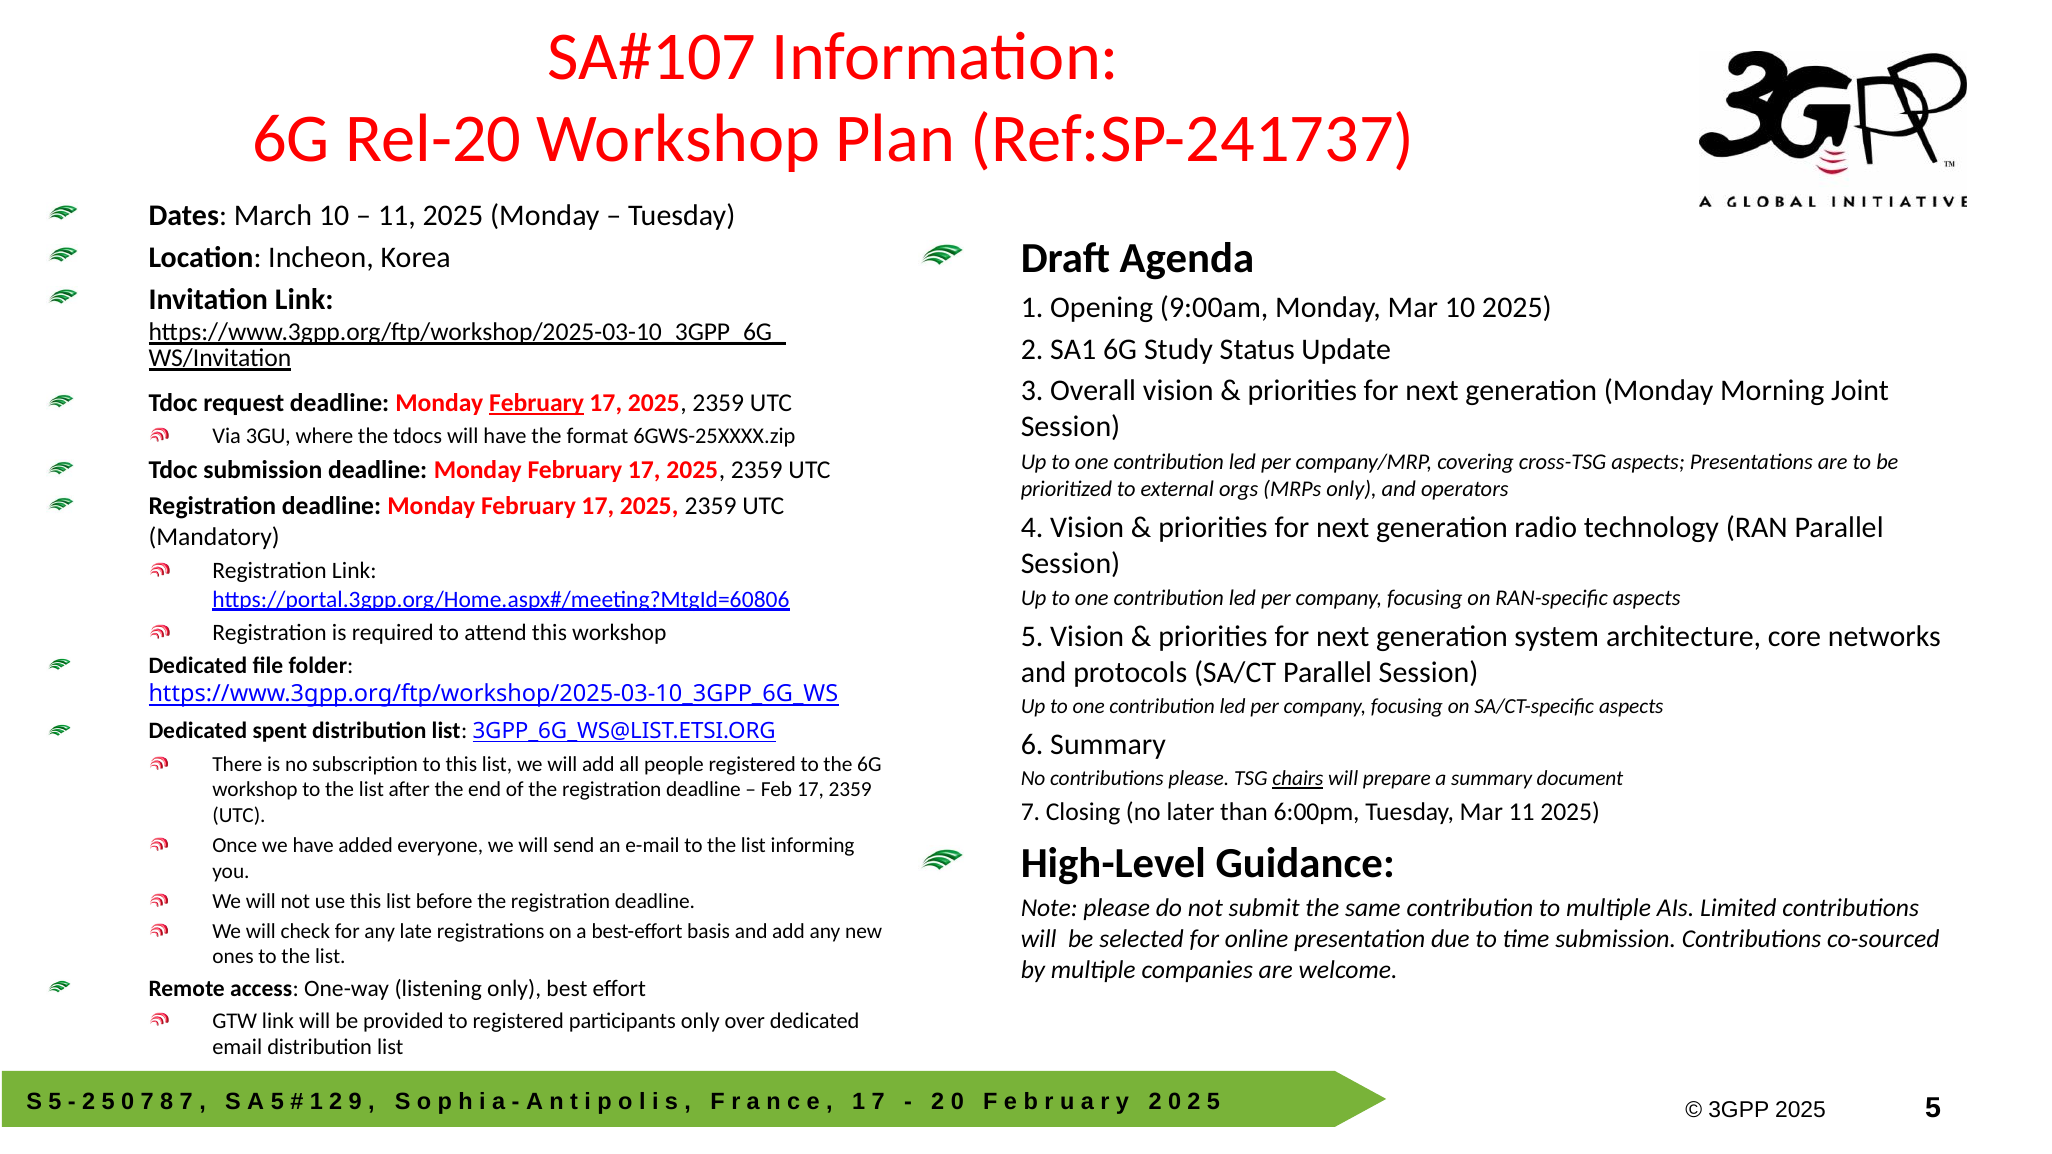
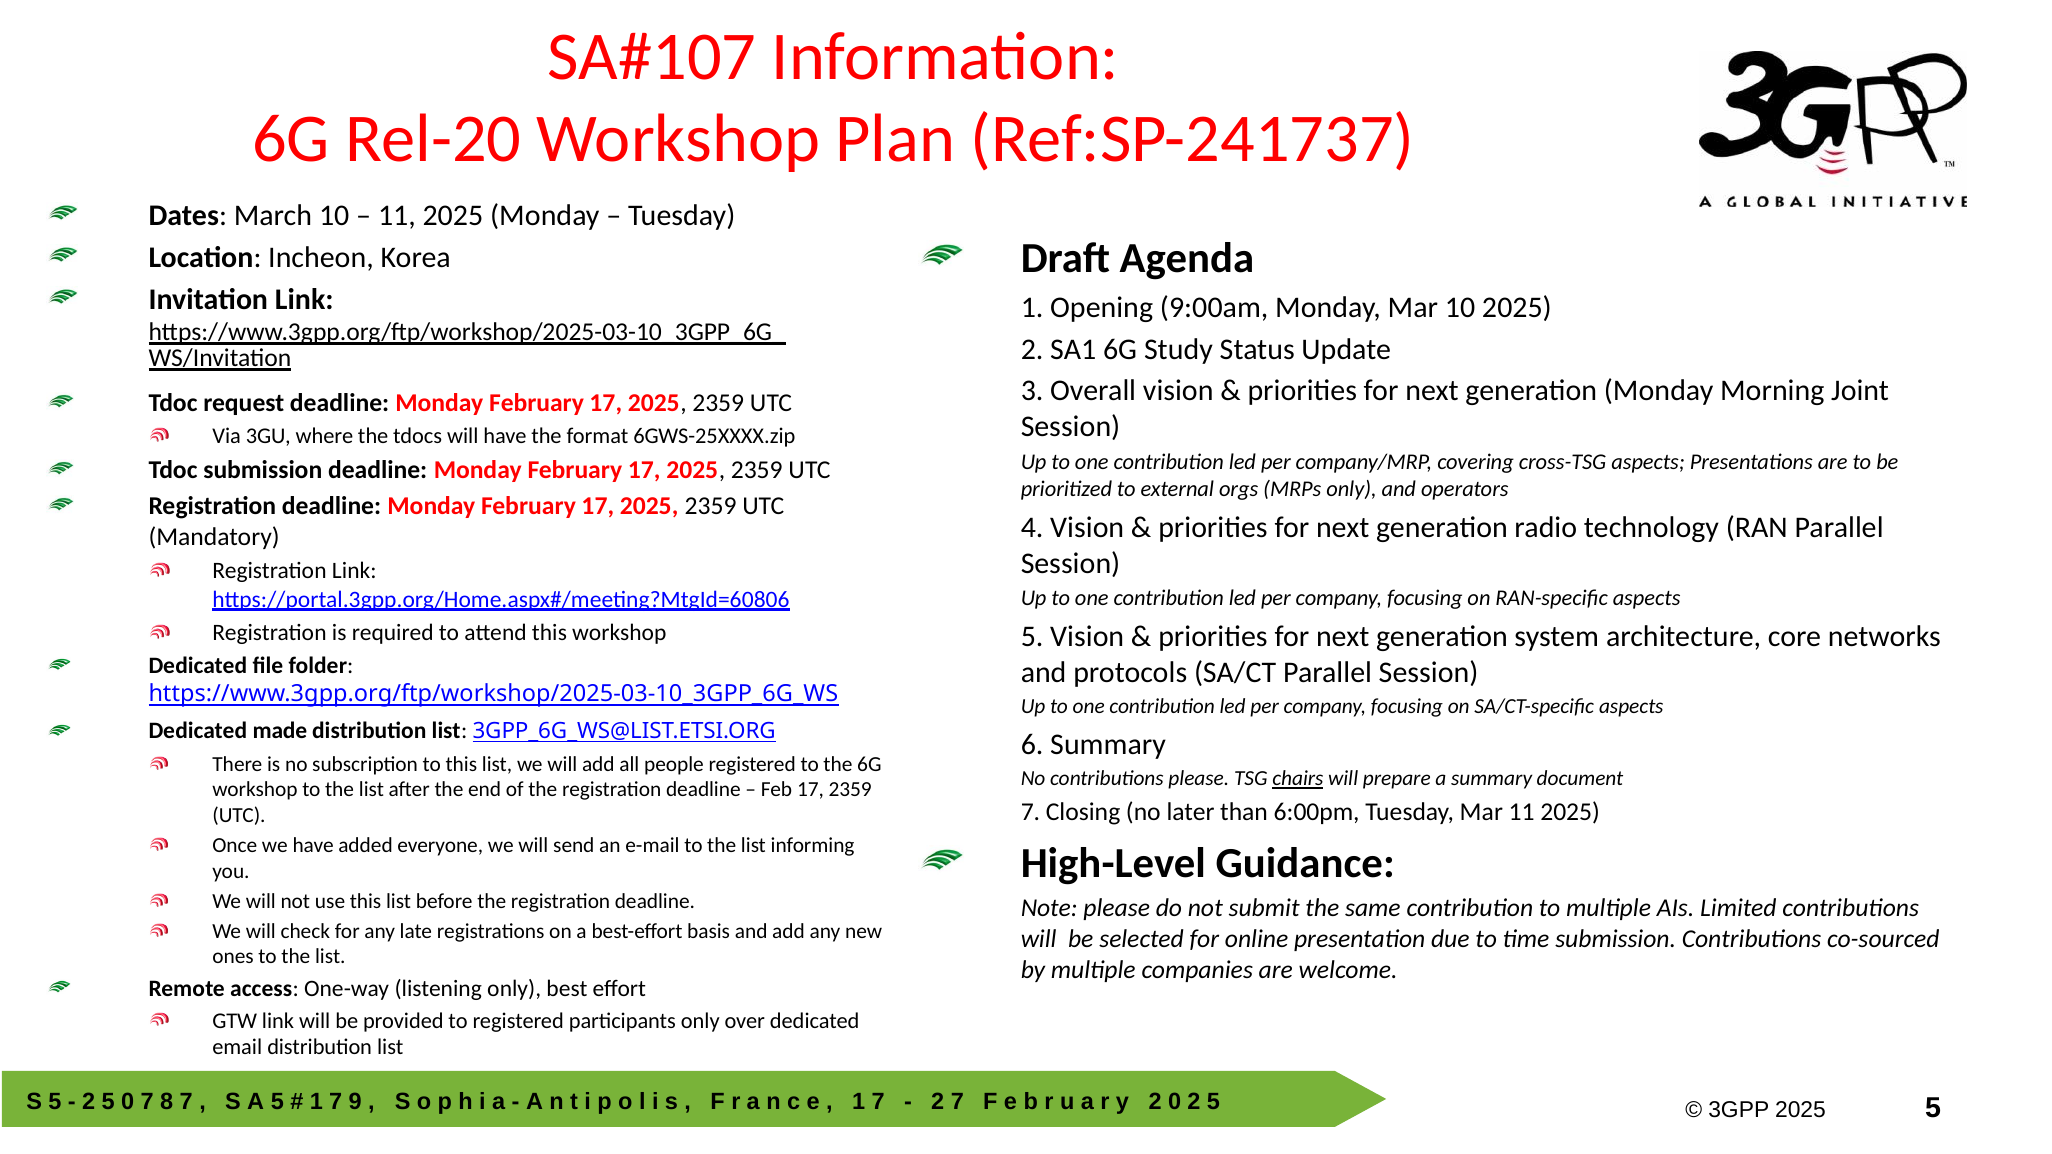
February at (536, 403) underline: present -> none
spent: spent -> made
2 at (336, 1102): 2 -> 7
0 at (957, 1102): 0 -> 7
